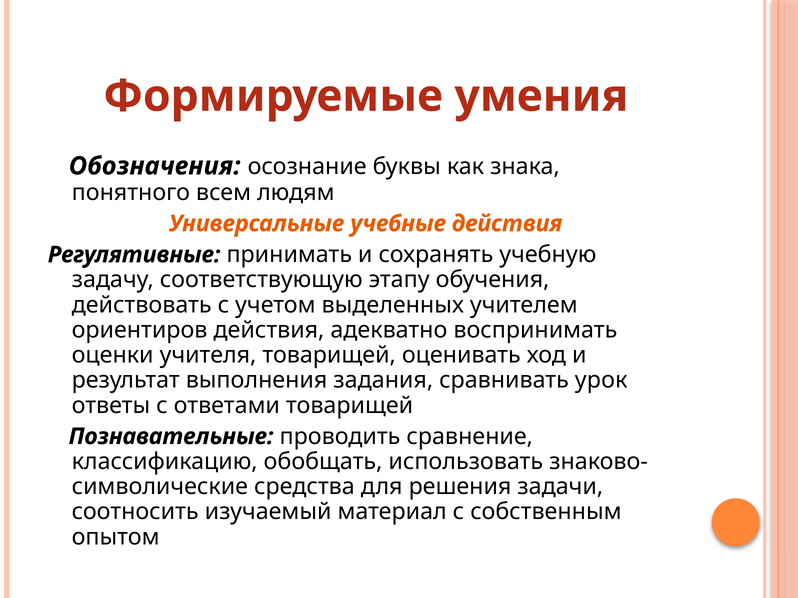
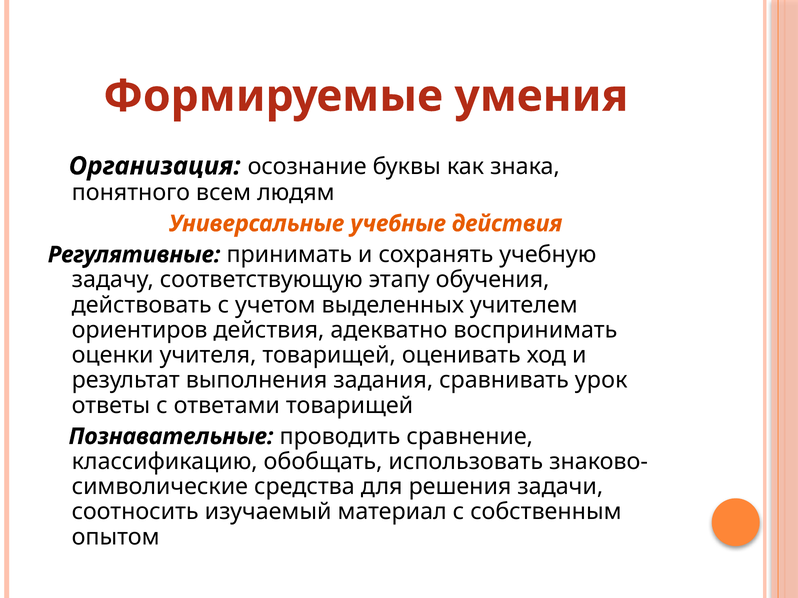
Обозначения: Обозначения -> Организация
